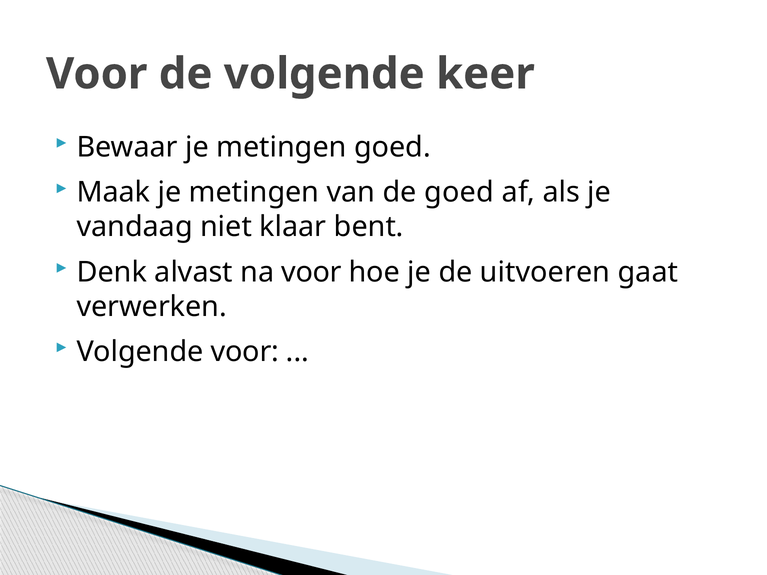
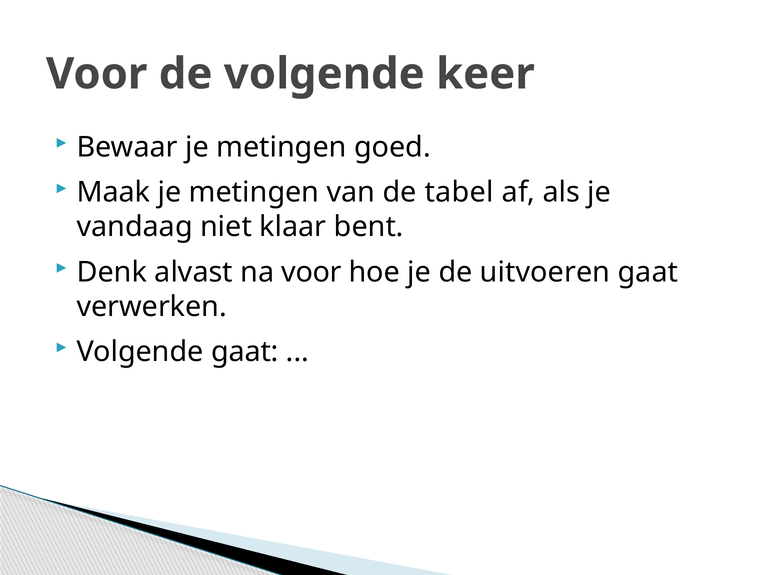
de goed: goed -> tabel
Volgende voor: voor -> gaat
